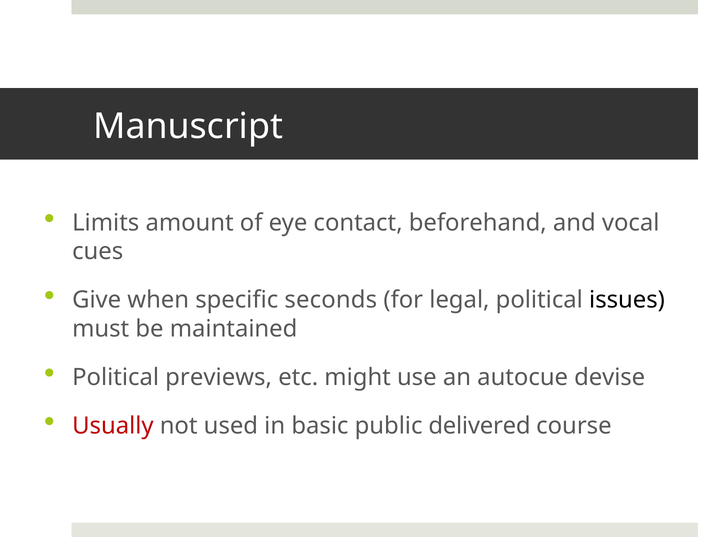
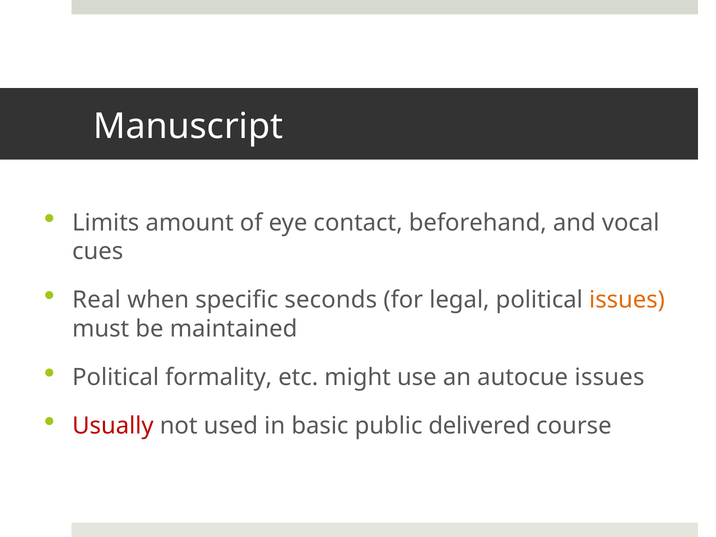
Give: Give -> Real
issues at (627, 300) colour: black -> orange
previews: previews -> formality
autocue devise: devise -> issues
